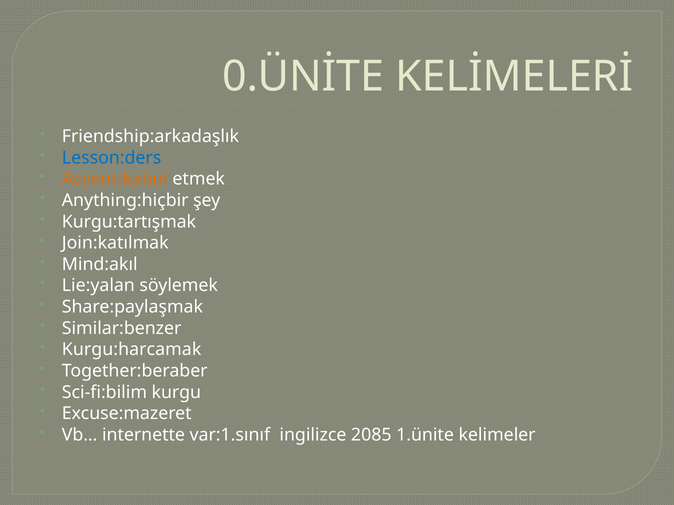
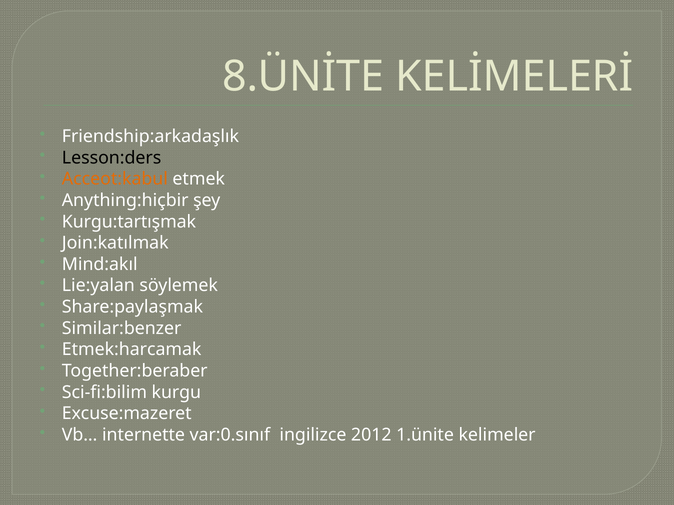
0.ÜNİTE: 0.ÜNİTE -> 8.ÜNİTE
Lesson:ders colour: blue -> black
Kurgu:harcamak: Kurgu:harcamak -> Etmek:harcamak
var:1.sınıf: var:1.sınıf -> var:0.sınıf
2085: 2085 -> 2012
